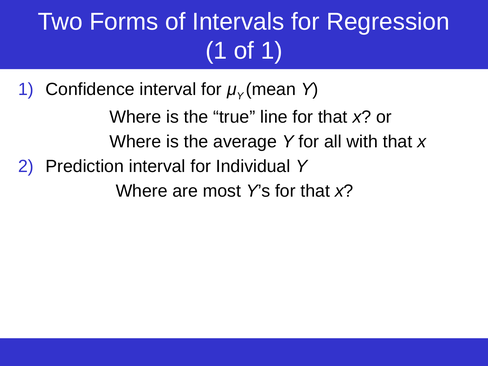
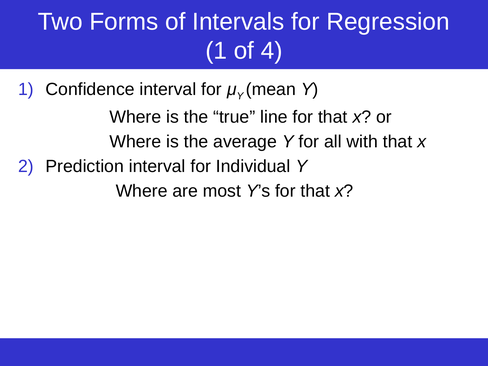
of 1: 1 -> 4
